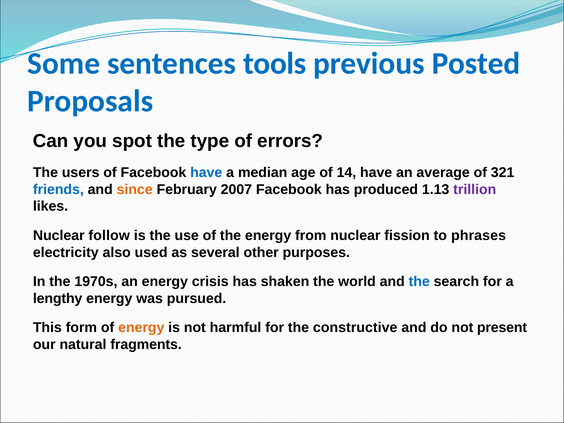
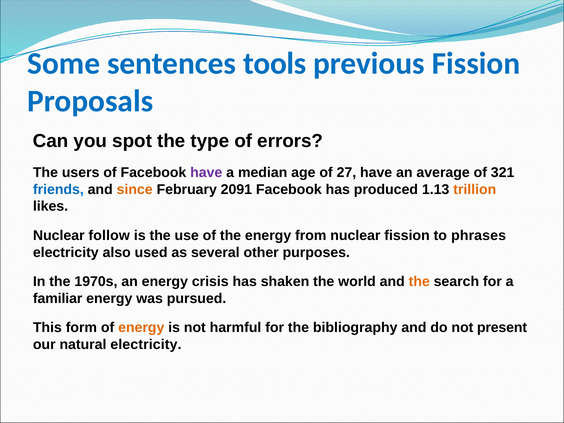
previous Posted: Posted -> Fission
have at (206, 172) colour: blue -> purple
14: 14 -> 27
2007: 2007 -> 2091
trillion colour: purple -> orange
the at (419, 281) colour: blue -> orange
lengthy: lengthy -> familiar
constructive: constructive -> bibliography
natural fragments: fragments -> electricity
